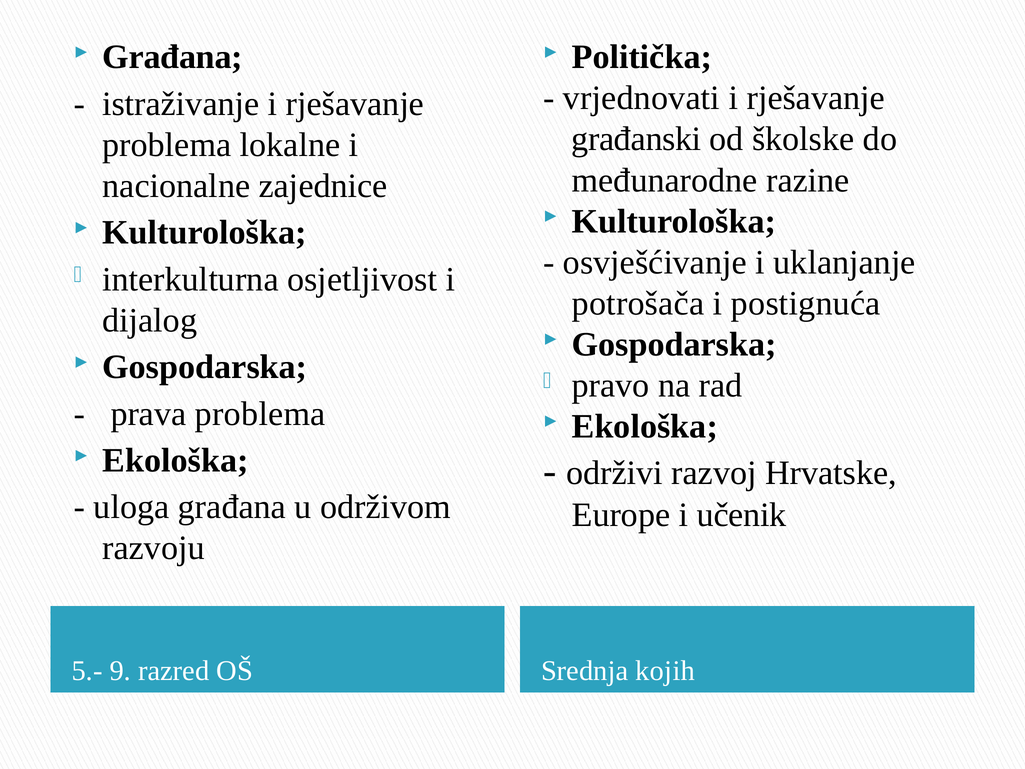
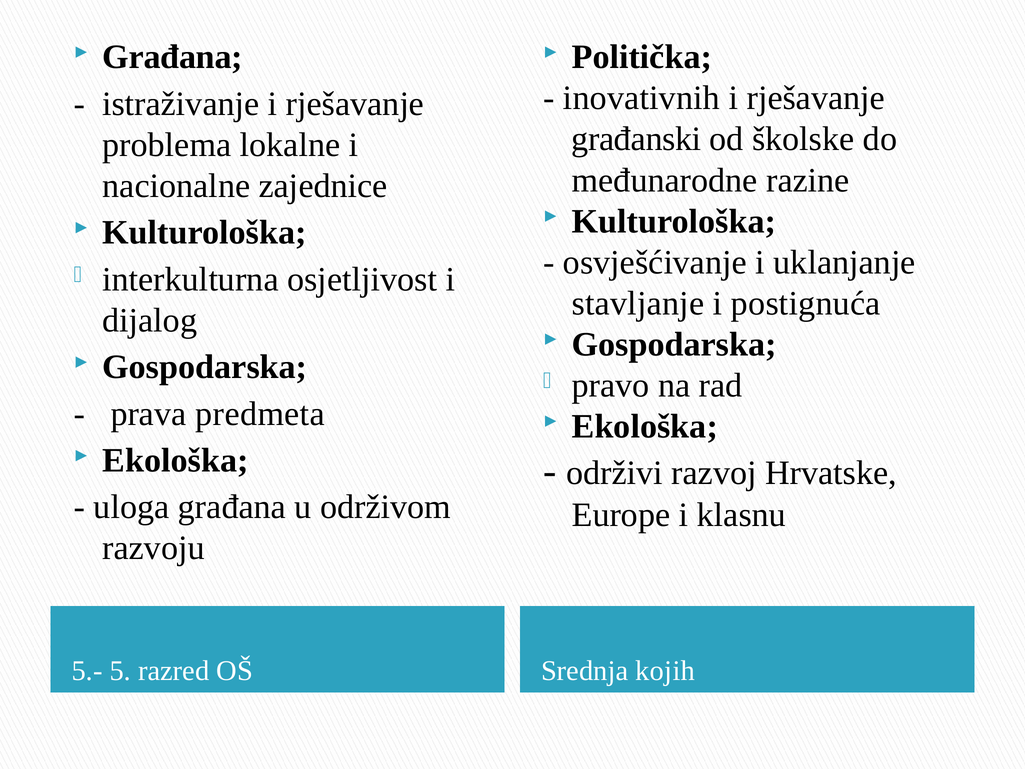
vrjednovati: vrjednovati -> inovativnih
potrošača: potrošača -> stavljanje
prava problema: problema -> predmeta
učenik: učenik -> klasnu
9: 9 -> 5
